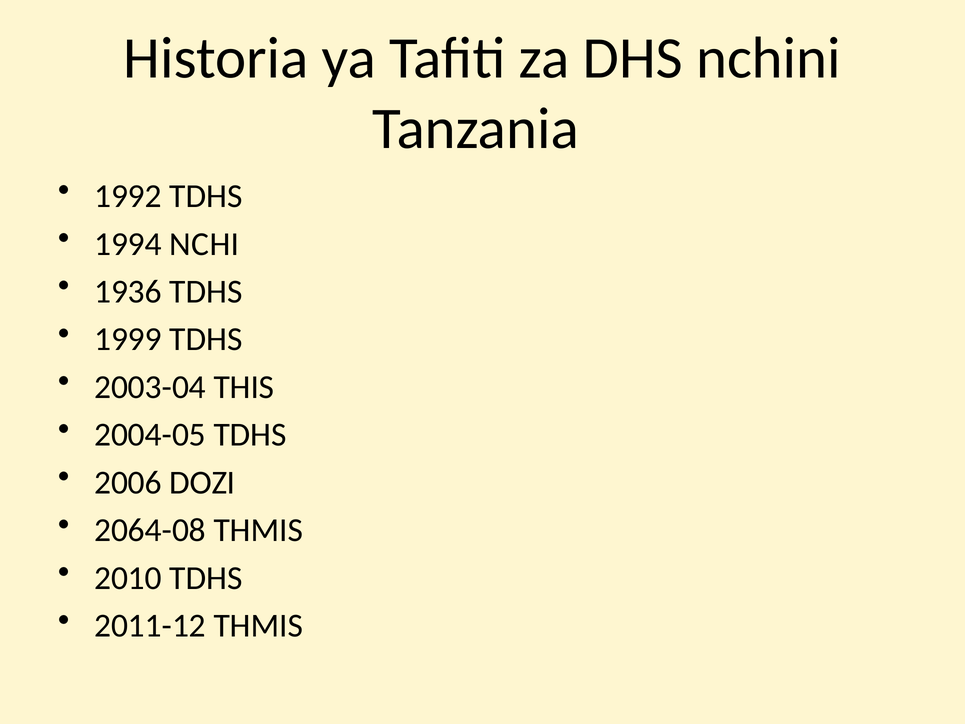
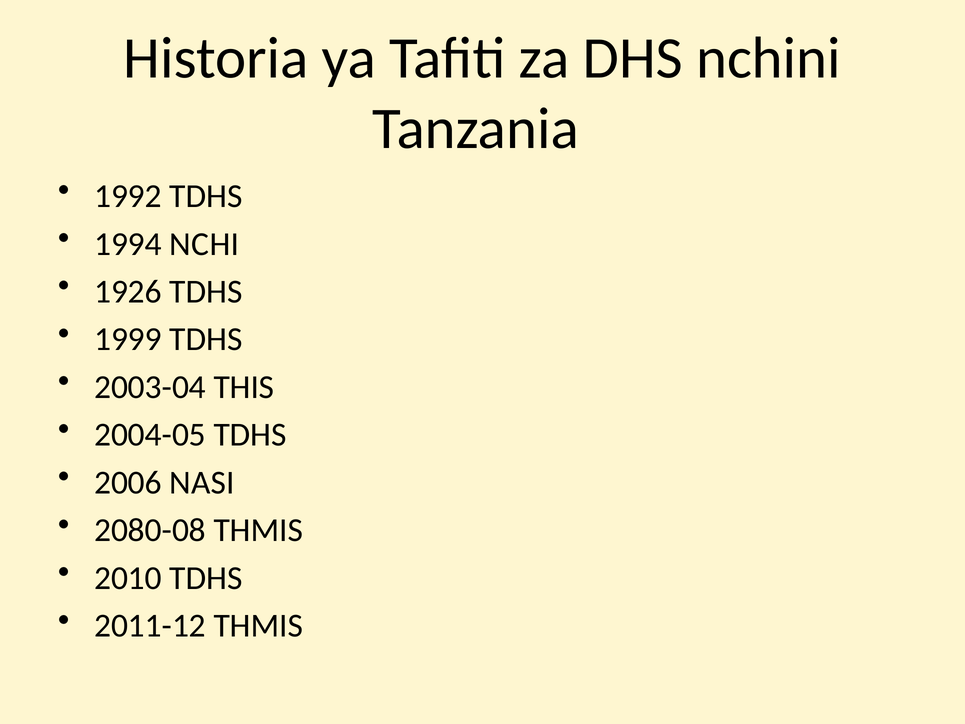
1936: 1936 -> 1926
DOZI: DOZI -> NASI
2064-08: 2064-08 -> 2080-08
